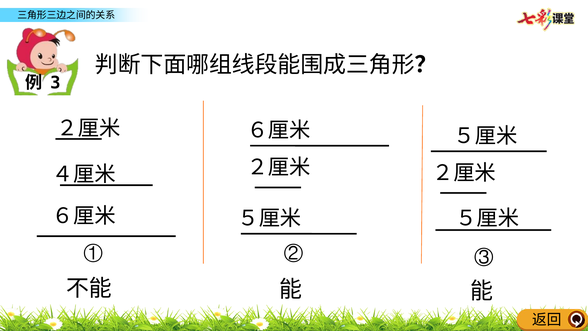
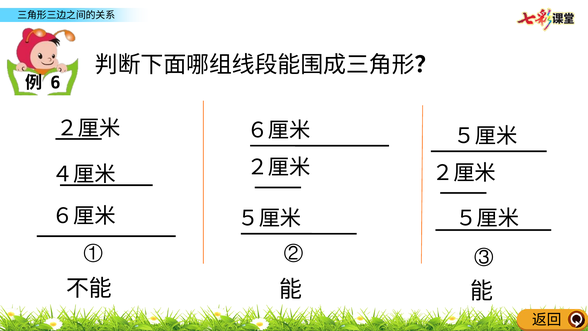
3: 3 -> 6
